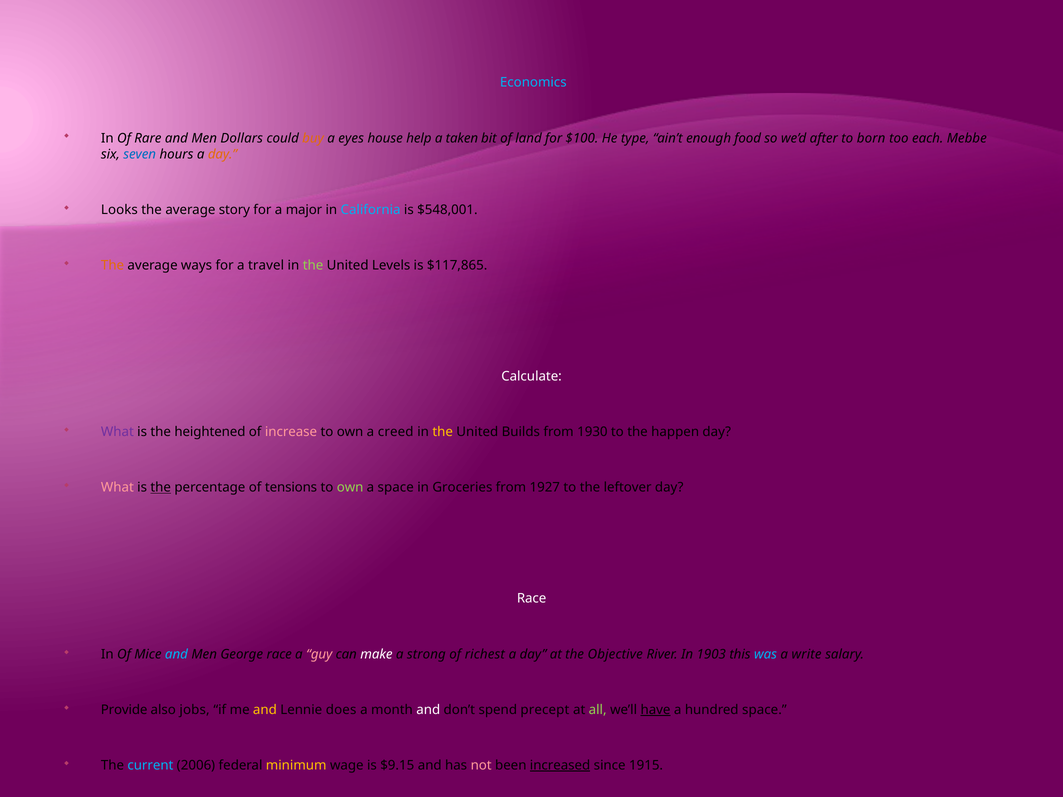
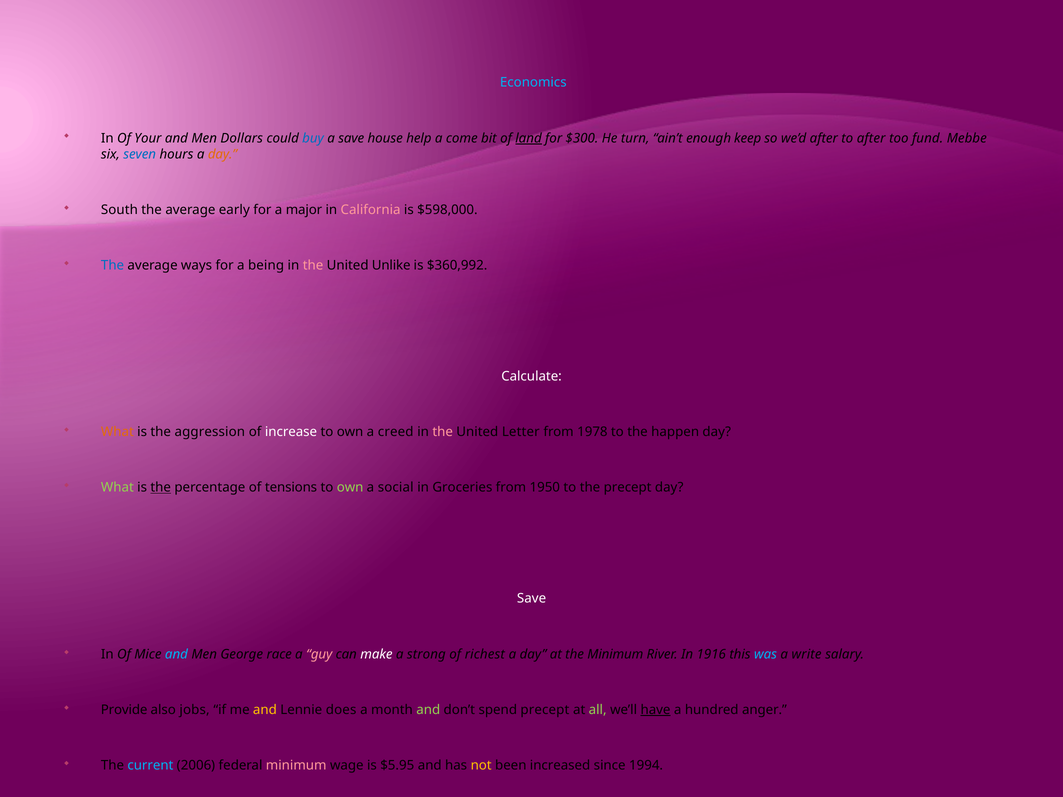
Rare: Rare -> Your
buy colour: orange -> blue
a eyes: eyes -> save
taken: taken -> come
land underline: none -> present
$100: $100 -> $300
type: type -> turn
food: food -> keep
to born: born -> after
each: each -> fund
Looks: Looks -> South
story: story -> early
California colour: light blue -> pink
$548,001: $548,001 -> $598,000
The at (113, 265) colour: orange -> blue
travel: travel -> being
the at (313, 265) colour: light green -> pink
Levels: Levels -> Unlike
$117,865: $117,865 -> $360,992
What at (117, 432) colour: purple -> orange
heightened: heightened -> aggression
increase colour: pink -> white
the at (443, 432) colour: yellow -> pink
Builds: Builds -> Letter
1930: 1930 -> 1978
What at (117, 488) colour: pink -> light green
a space: space -> social
1927: 1927 -> 1950
the leftover: leftover -> precept
Race at (532, 599): Race -> Save
the Objective: Objective -> Minimum
1903: 1903 -> 1916
and at (428, 710) colour: white -> light green
hundred space: space -> anger
minimum at (296, 766) colour: yellow -> pink
$9.15: $9.15 -> $5.95
not colour: pink -> yellow
increased underline: present -> none
1915: 1915 -> 1994
